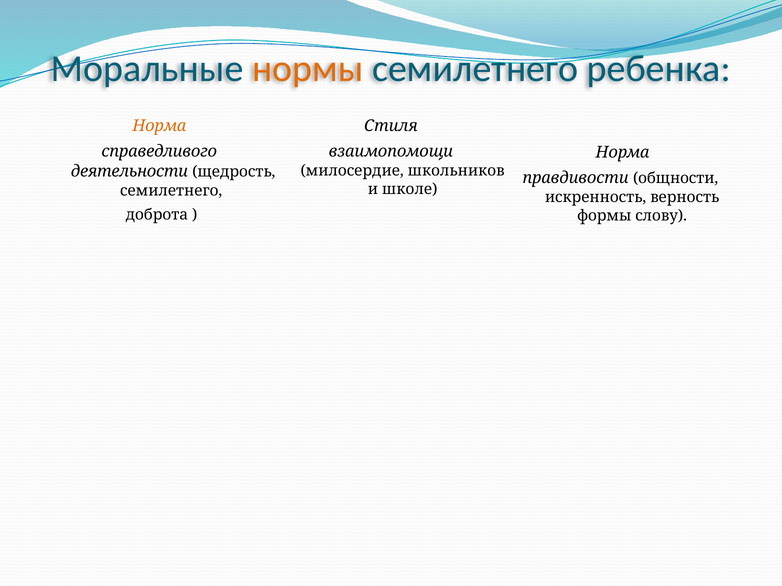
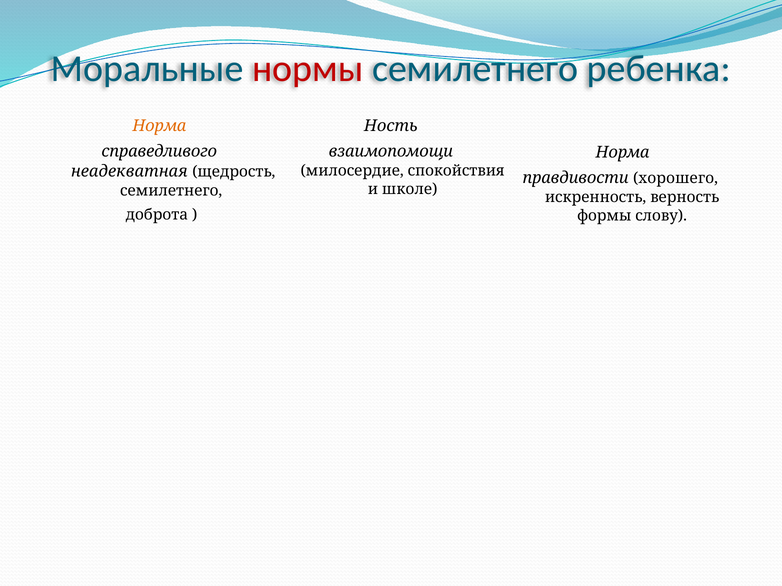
нормы colour: orange -> red
Стиля: Стиля -> Ность
школьников: школьников -> спокойствия
деятельности: деятельности -> неадекватная
общности: общности -> хорошего
